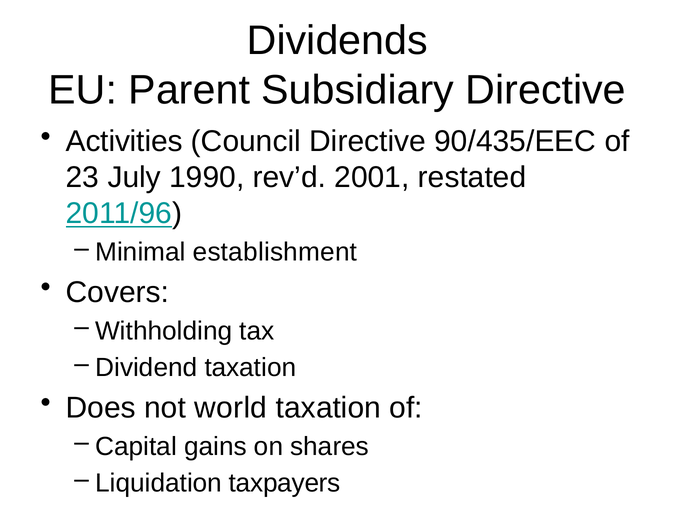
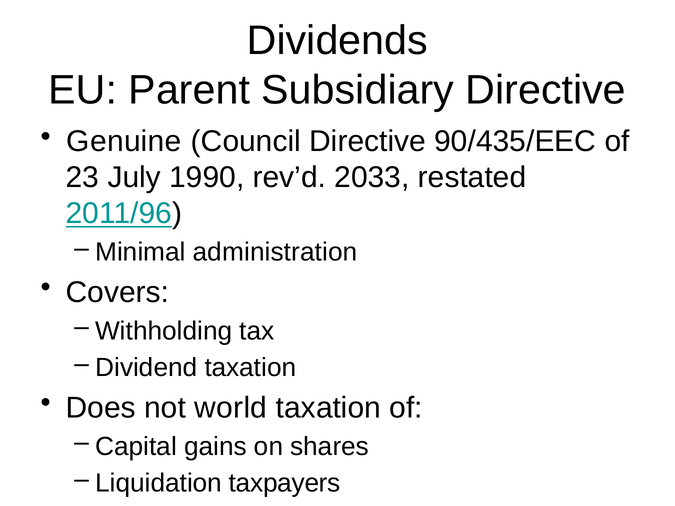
Activities: Activities -> Genuine
2001: 2001 -> 2033
establishment: establishment -> administration
